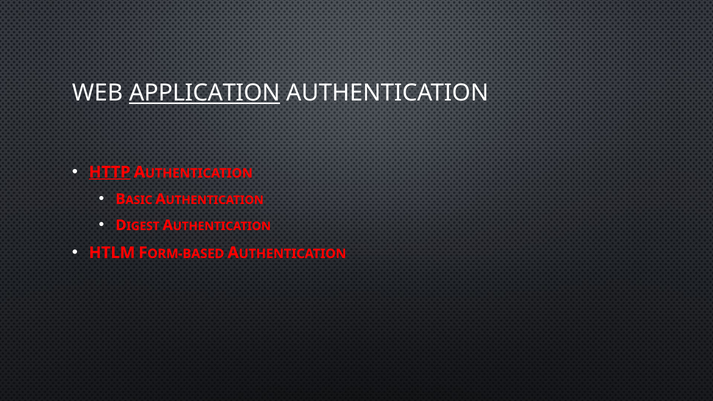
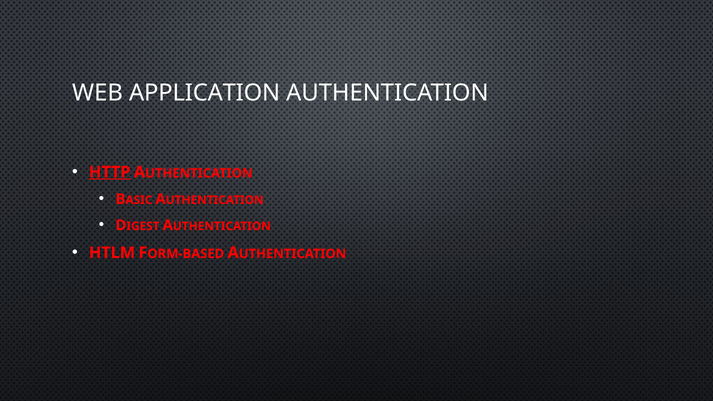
APPLICATION underline: present -> none
